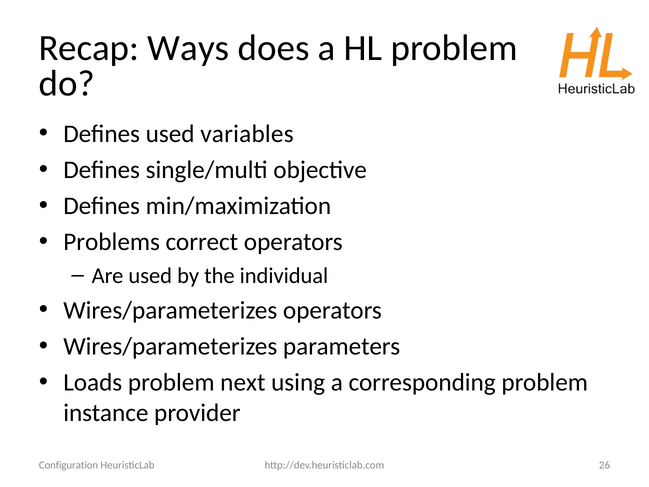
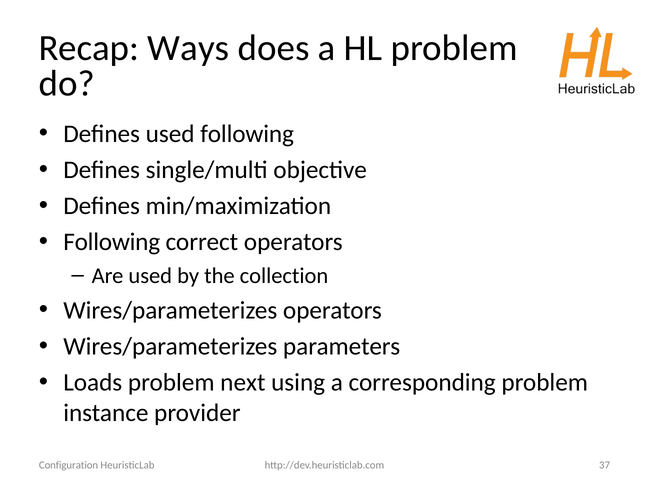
used variables: variables -> following
Problems at (112, 242): Problems -> Following
individual: individual -> collection
26: 26 -> 37
